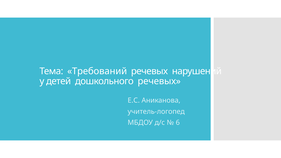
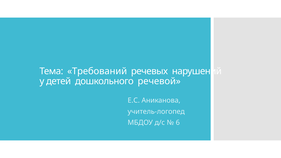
дошкольного речевых: речевых -> речевой
